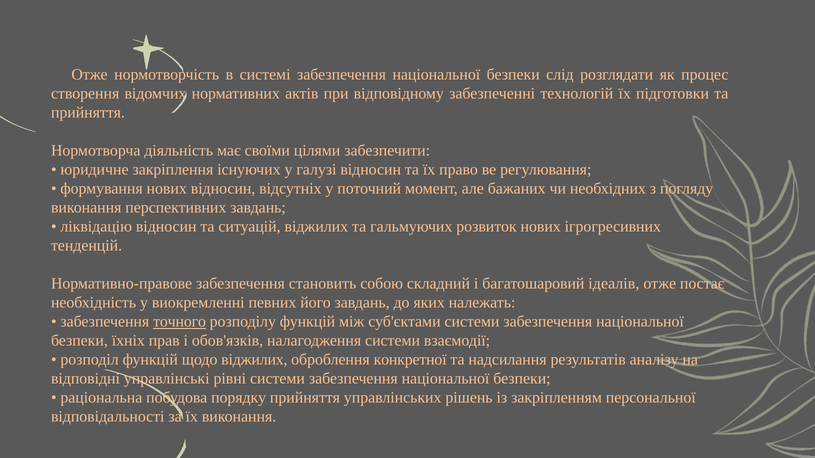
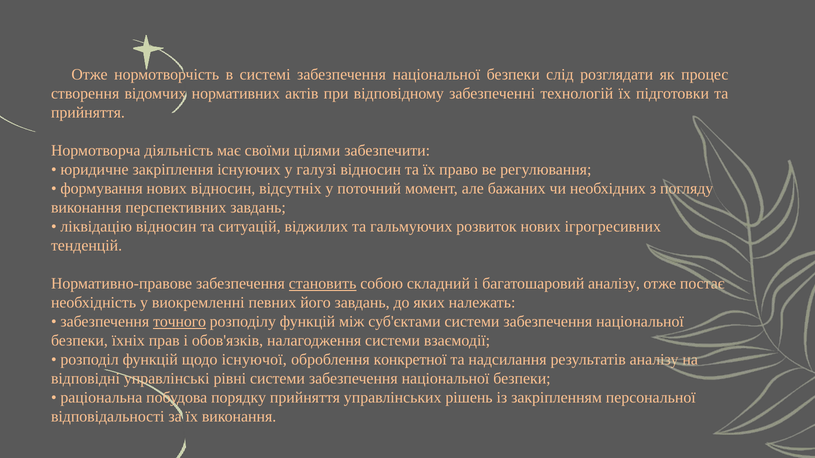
становить underline: none -> present
багатошаровий ідеалів: ідеалів -> аналізу
щодо віджилих: віджилих -> існуючої
